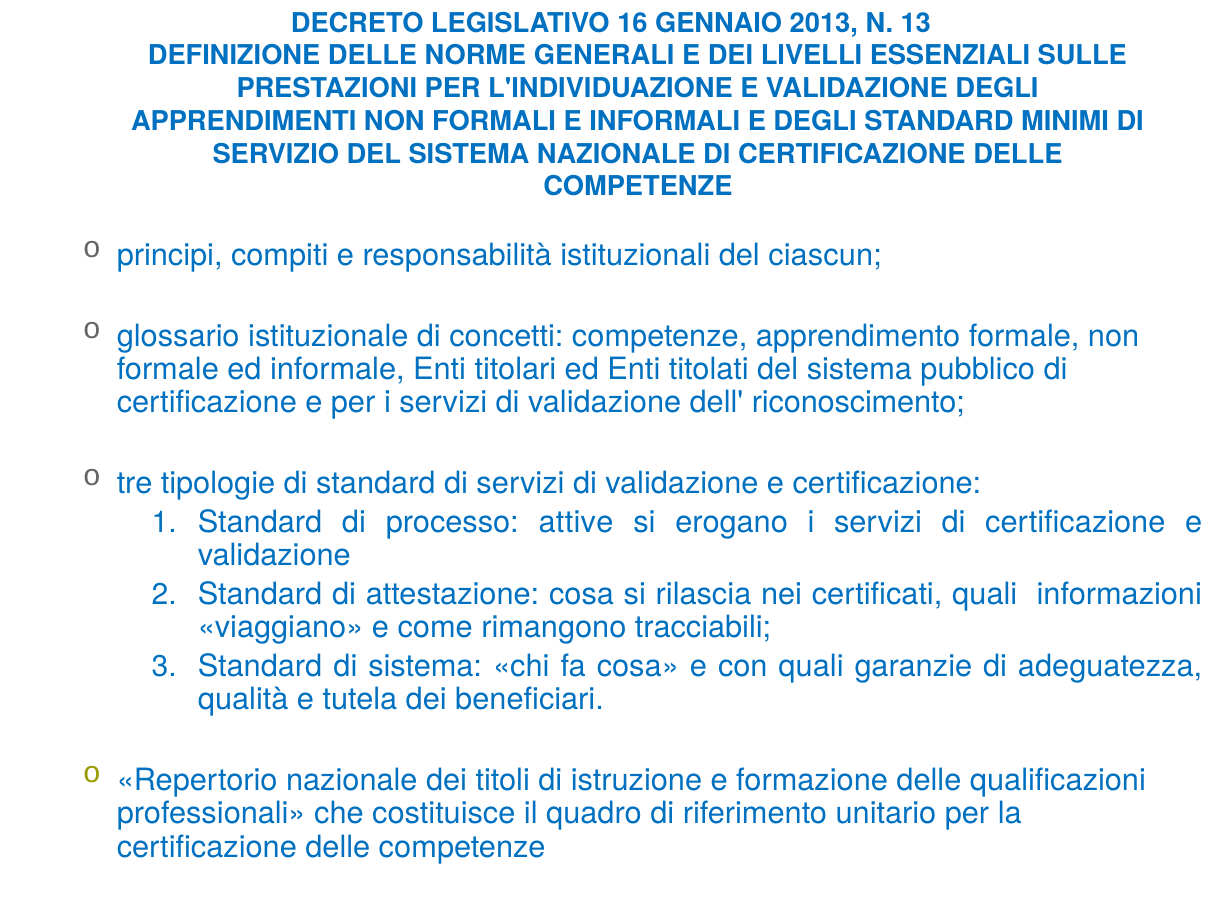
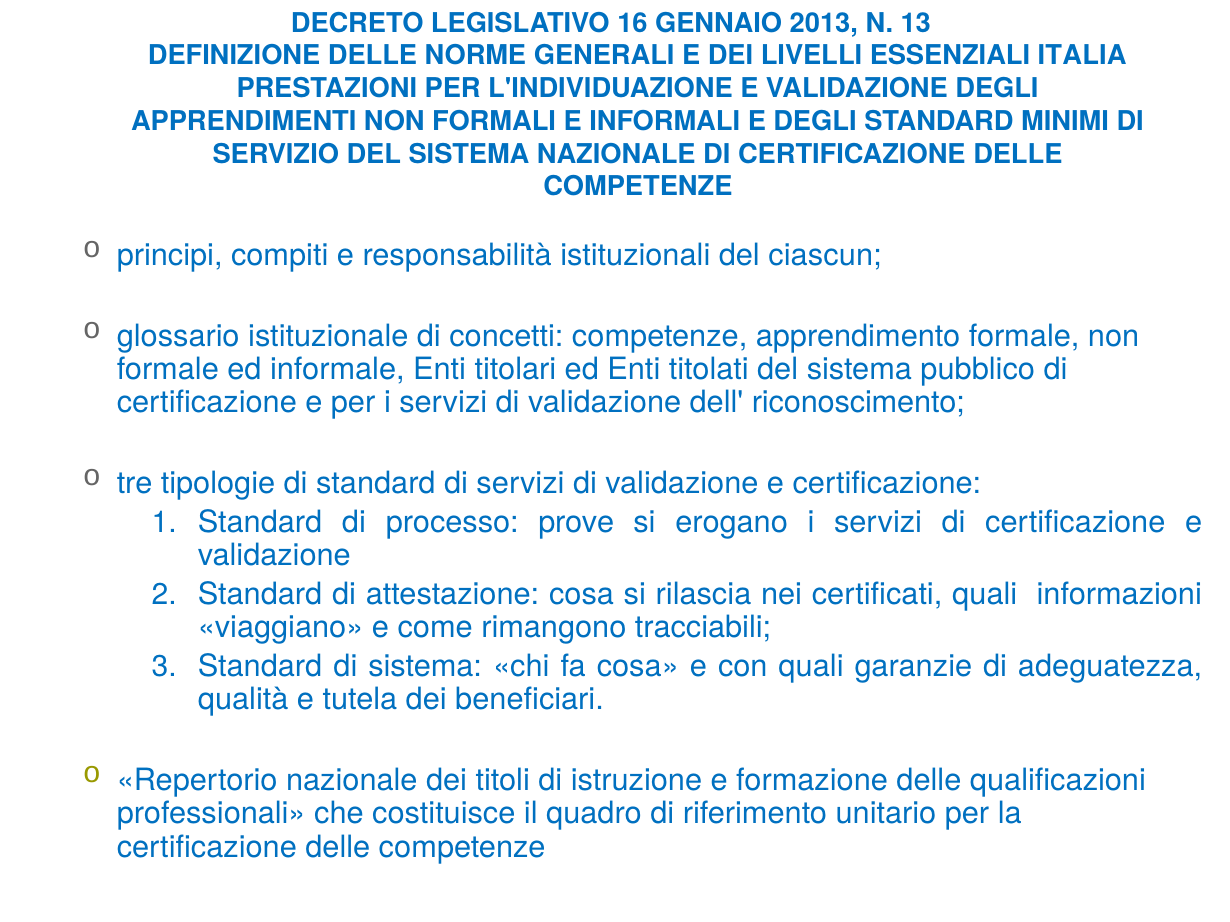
SULLE: SULLE -> ITALIA
attive: attive -> prove
